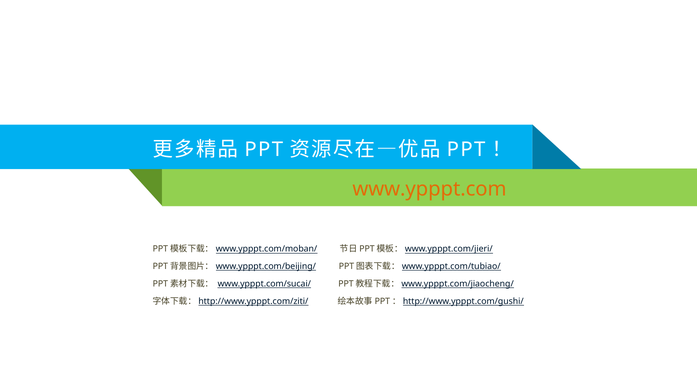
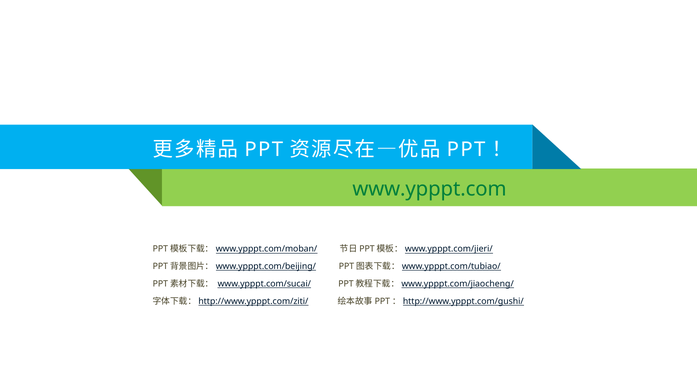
www.ypppt.com colour: orange -> green
